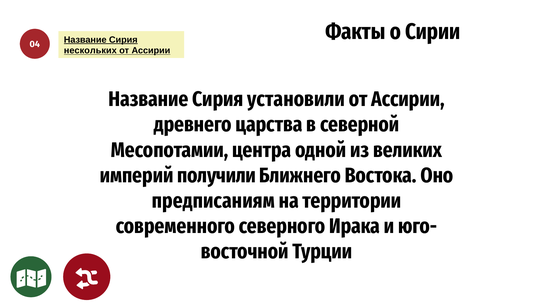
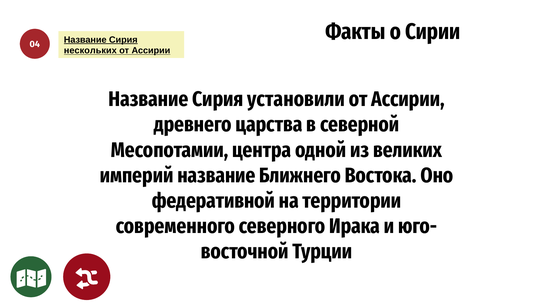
империй получили: получили -> название
предписаниям: предписаниям -> федеративной
